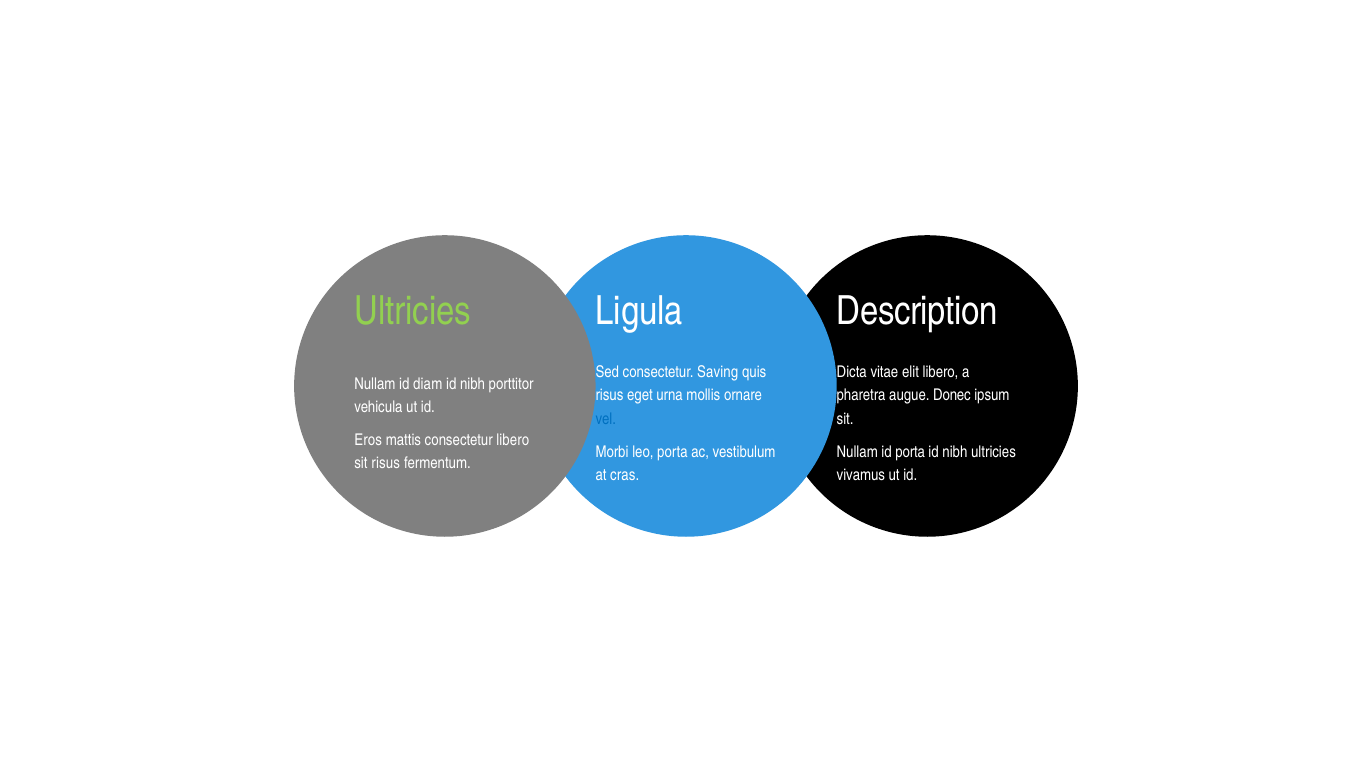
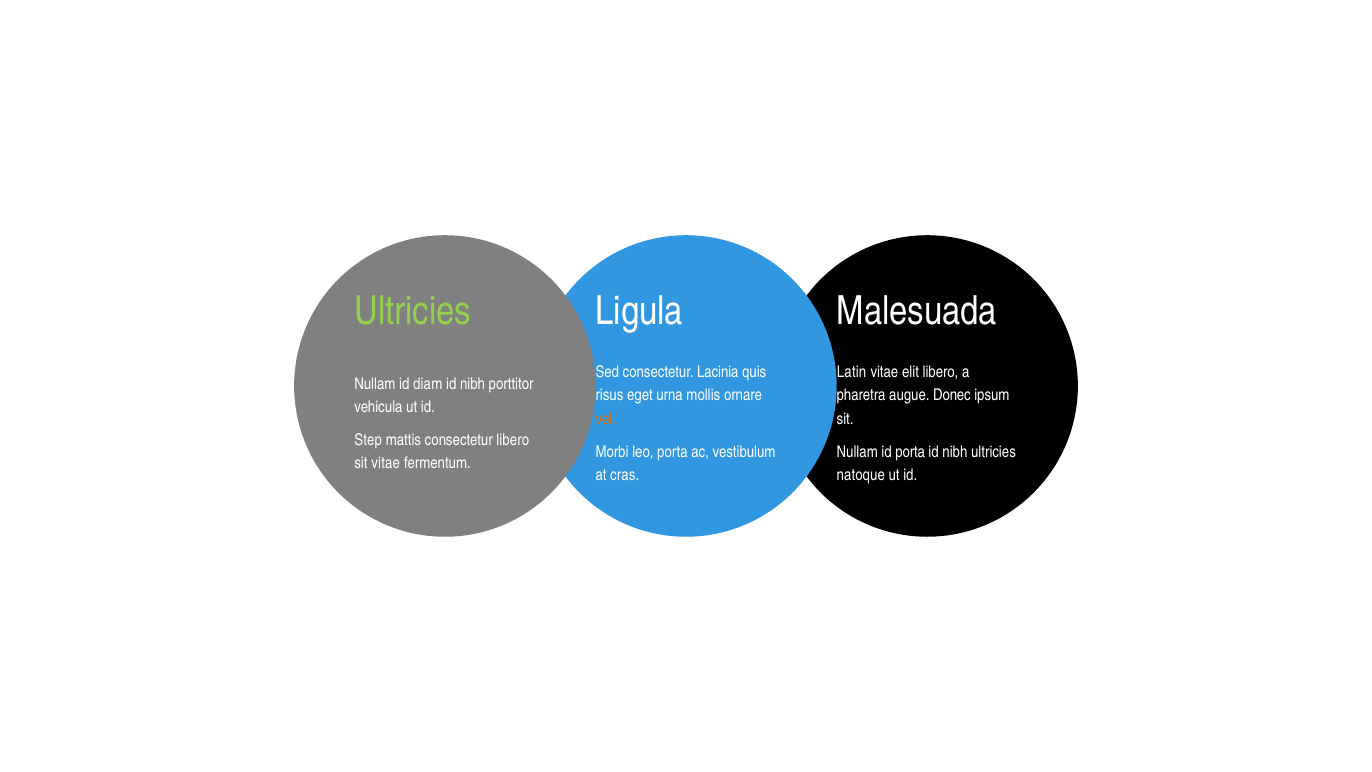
Description: Description -> Malesuada
Saving: Saving -> Lacinia
Dicta: Dicta -> Latin
vel colour: blue -> orange
Eros: Eros -> Step
sit risus: risus -> vitae
vivamus: vivamus -> natoque
